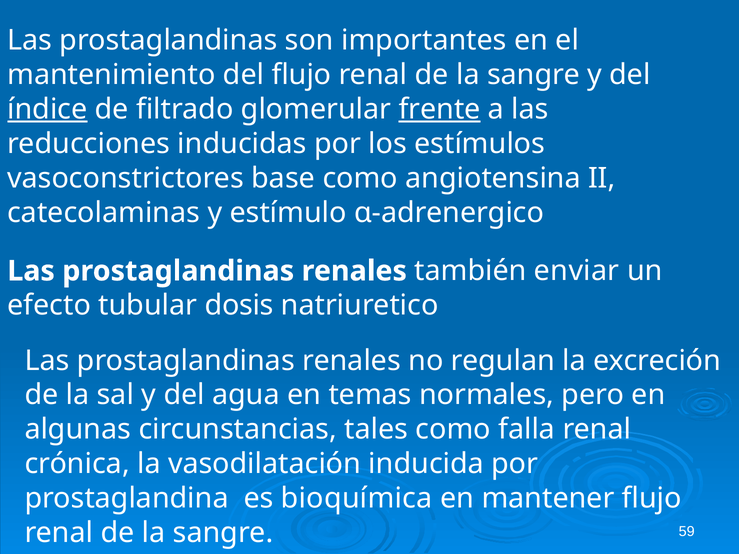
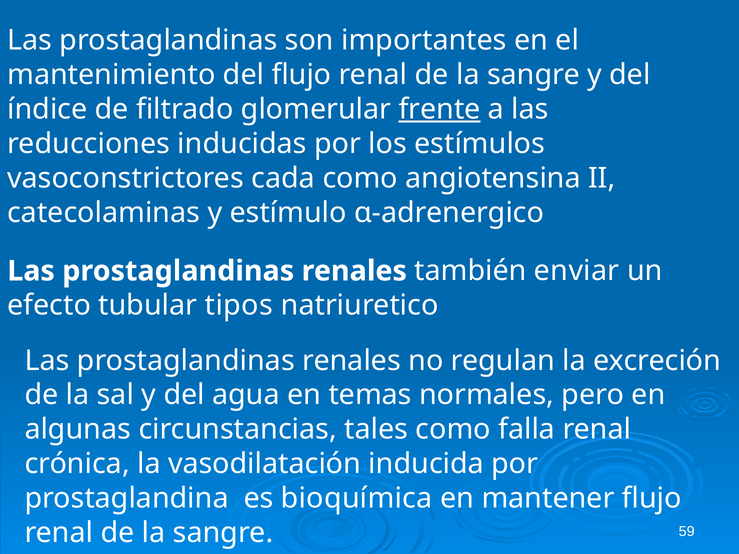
índice underline: present -> none
base: base -> cada
dosis: dosis -> tipos
